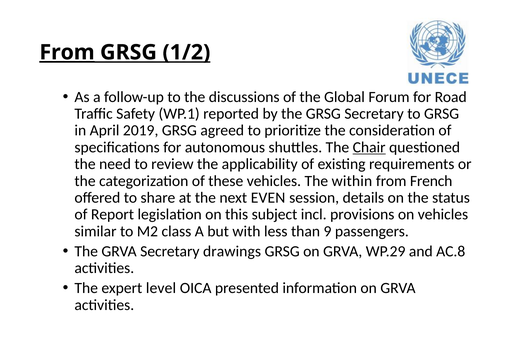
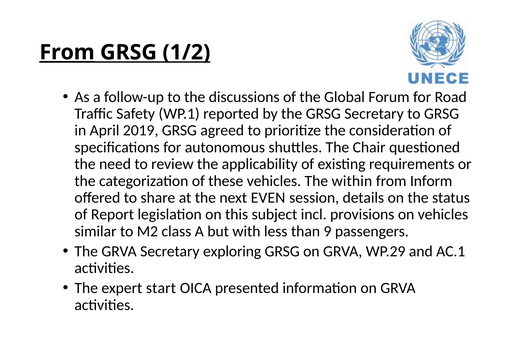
Chair underline: present -> none
French: French -> Inform
drawings: drawings -> exploring
AC.8: AC.8 -> AC.1
level: level -> start
